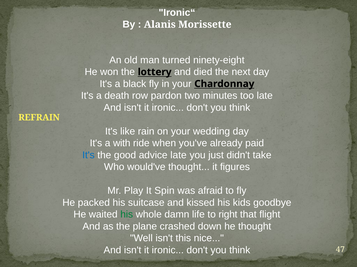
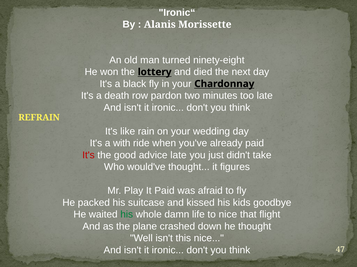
It's at (88, 155) colour: blue -> red
It Spin: Spin -> Paid
to right: right -> nice
